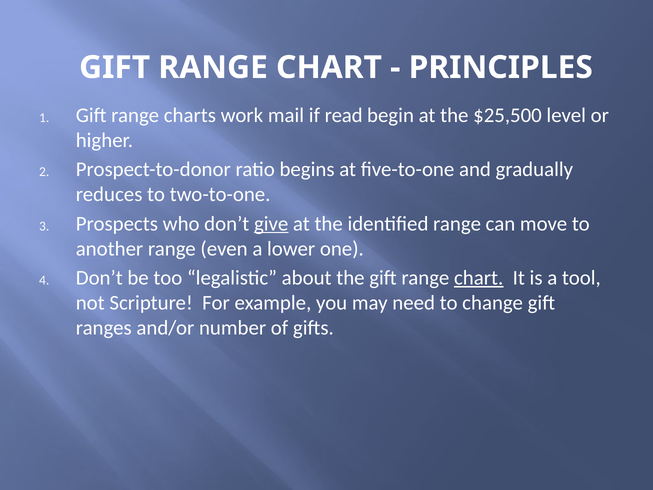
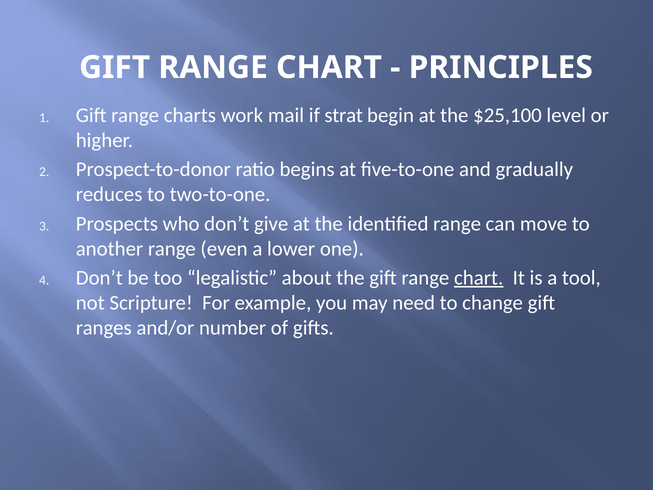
read: read -> strat
$25,500: $25,500 -> $25,100
give underline: present -> none
